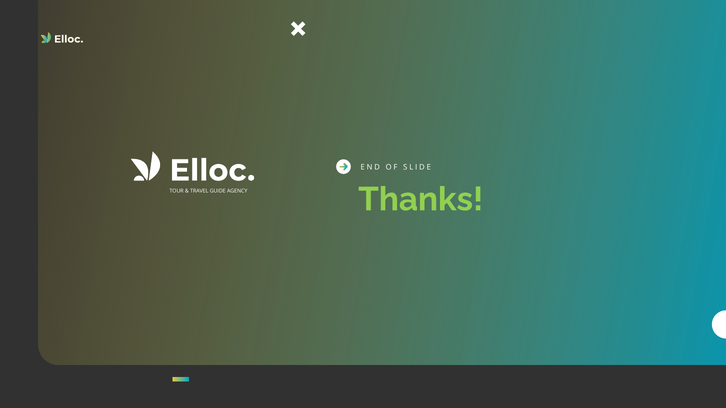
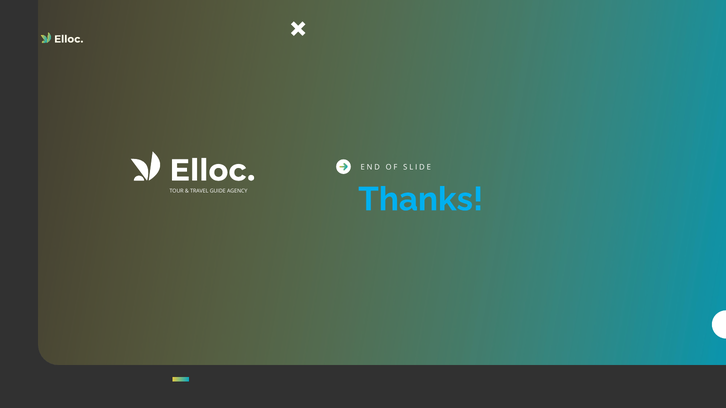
Thanks colour: light green -> light blue
